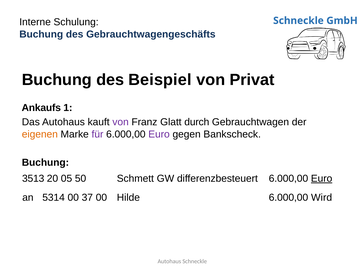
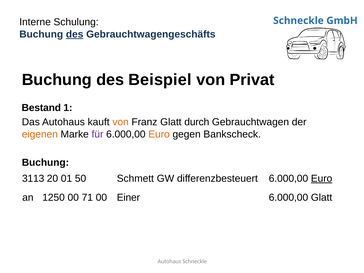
des at (75, 34) underline: none -> present
Ankaufs: Ankaufs -> Bestand
von at (121, 122) colour: purple -> orange
Euro at (159, 134) colour: purple -> orange
3513: 3513 -> 3113
05: 05 -> 01
5314: 5314 -> 1250
37: 37 -> 71
Hilde: Hilde -> Einer
6.000,00 Wird: Wird -> Glatt
